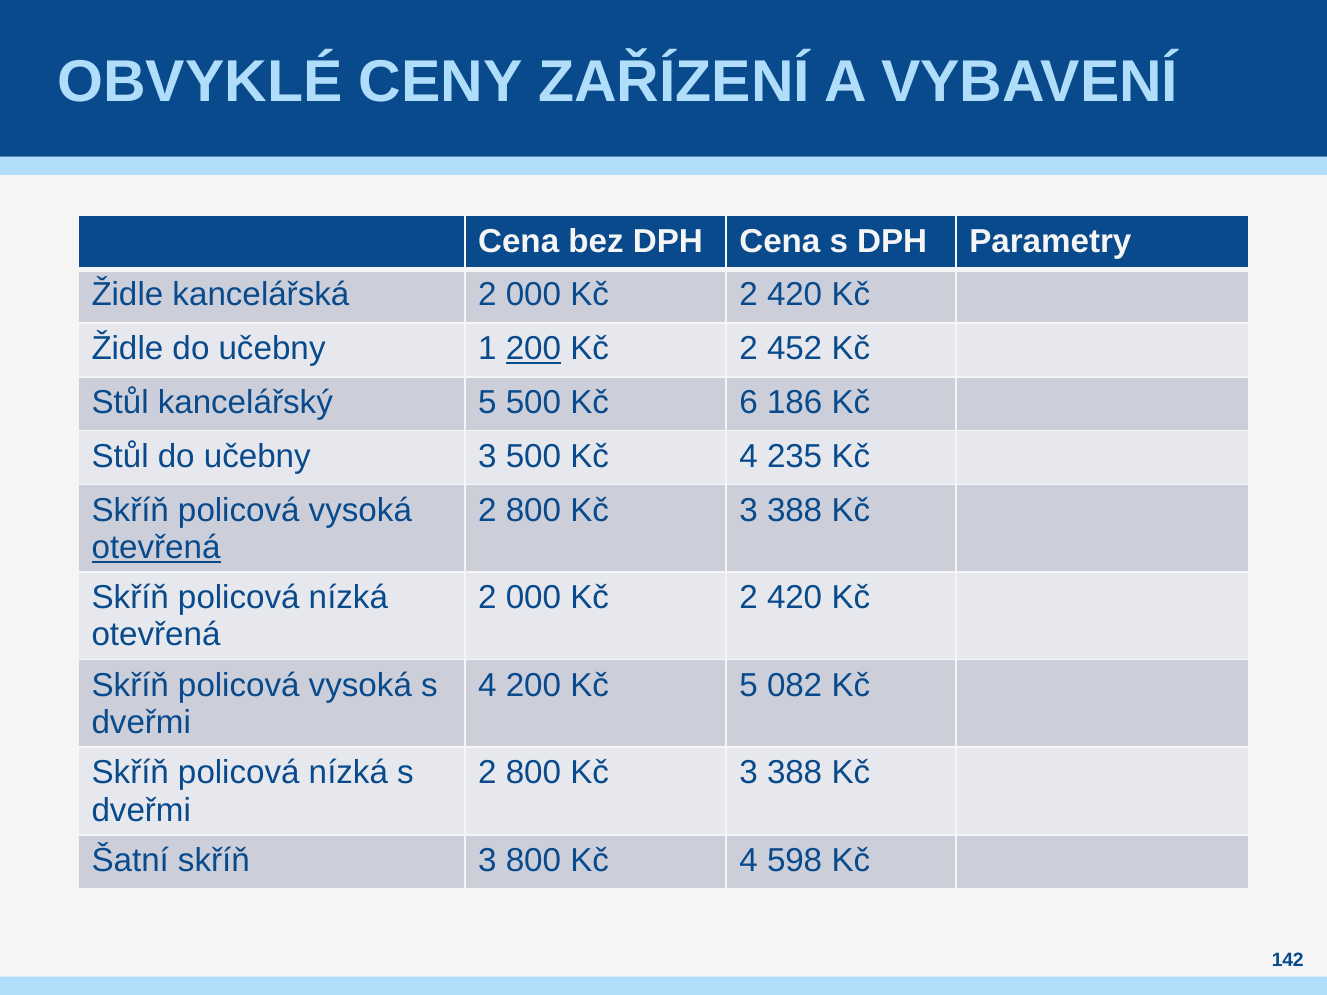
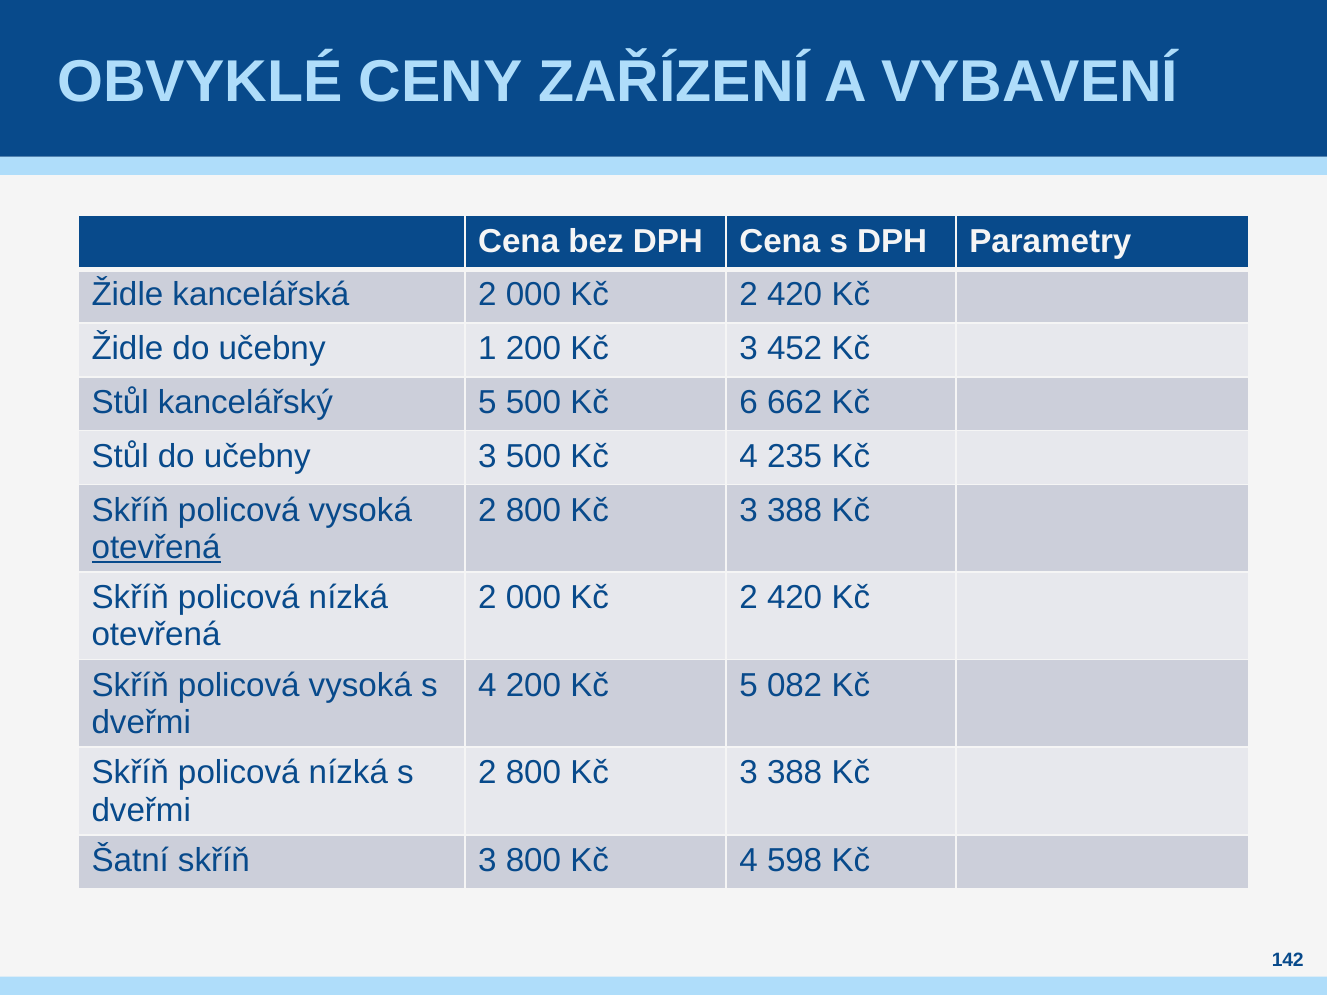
200 at (533, 349) underline: present -> none
2 at (749, 349): 2 -> 3
186: 186 -> 662
